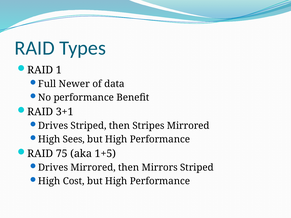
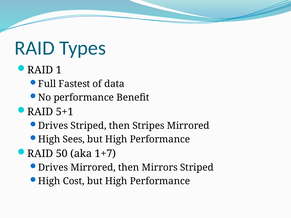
Newer: Newer -> Fastest
3+1: 3+1 -> 5+1
75: 75 -> 50
1+5: 1+5 -> 1+7
